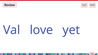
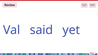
love: love -> said
